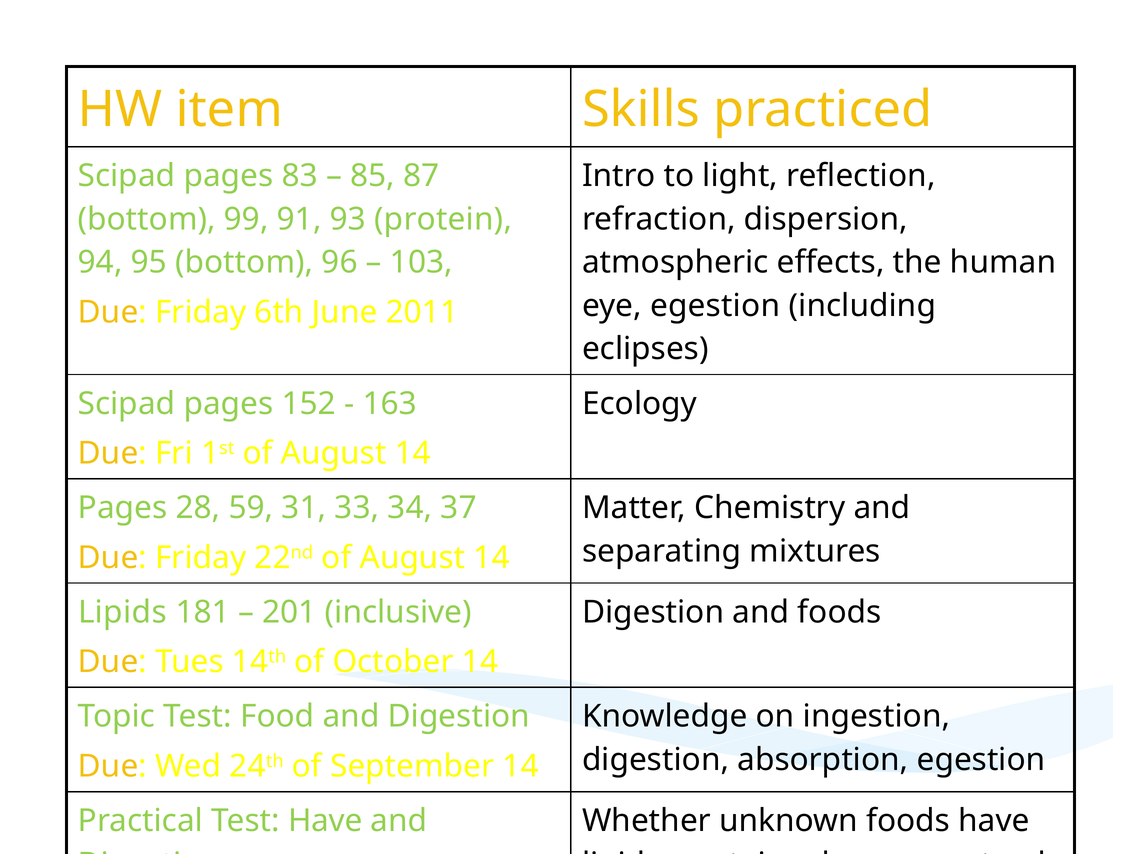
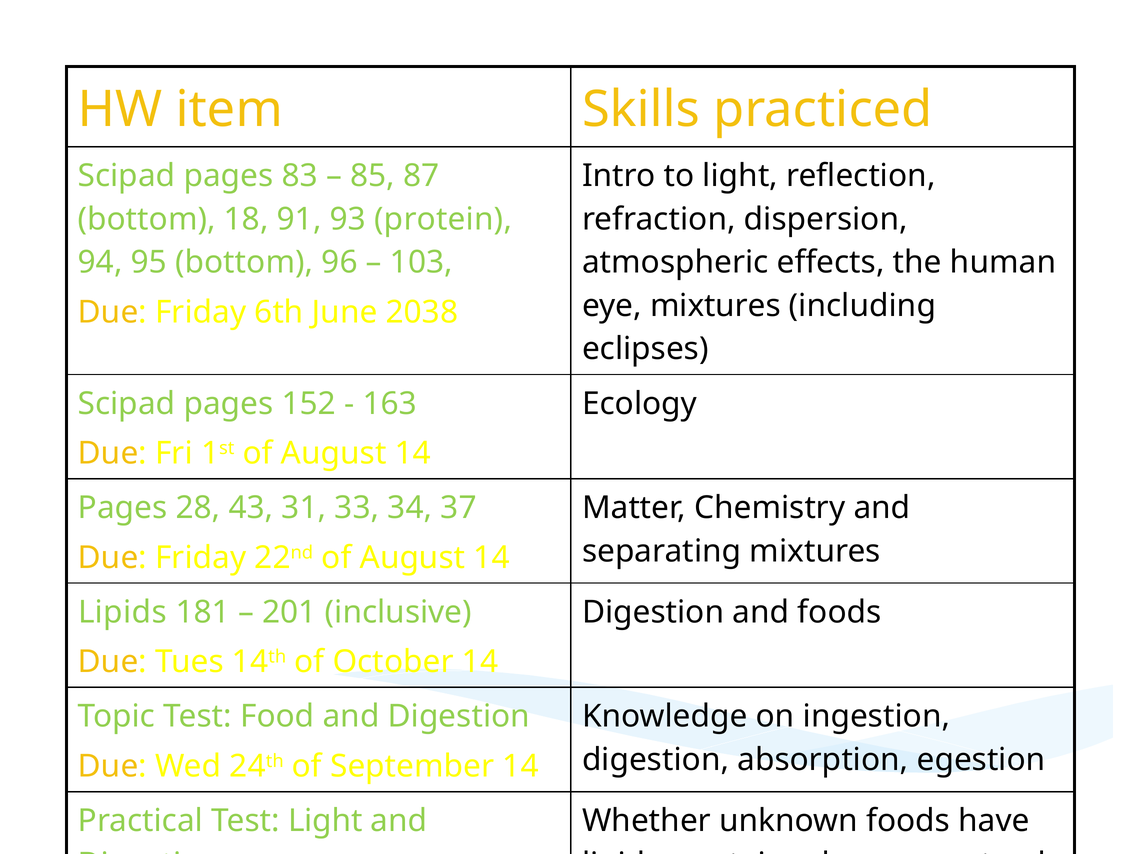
99: 99 -> 18
eye egestion: egestion -> mixtures
2011: 2011 -> 2038
59: 59 -> 43
Test Have: Have -> Light
